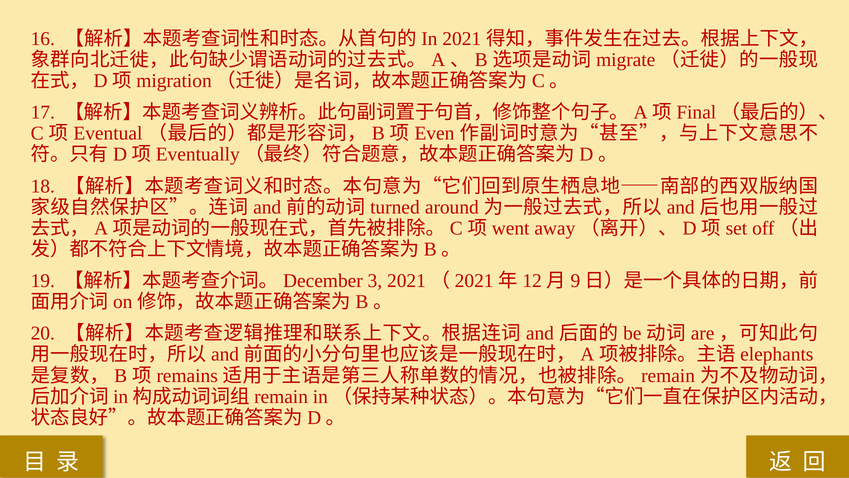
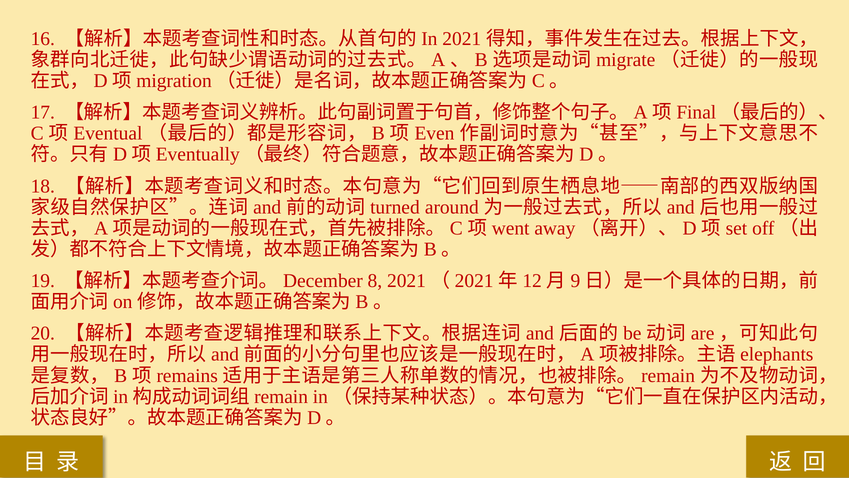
3: 3 -> 8
